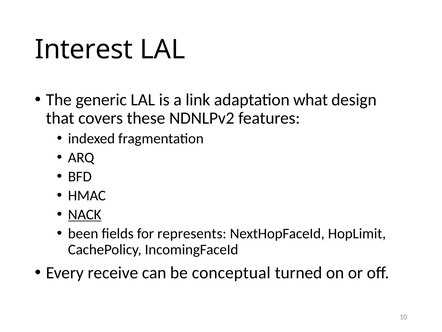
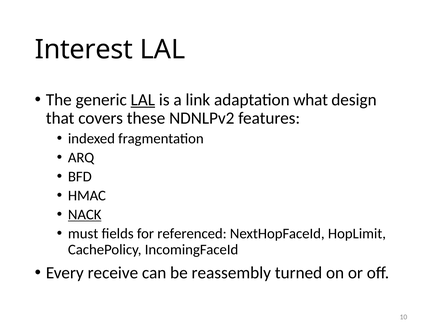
LAL at (143, 100) underline: none -> present
been: been -> must
represents: represents -> referenced
conceptual: conceptual -> reassembly
